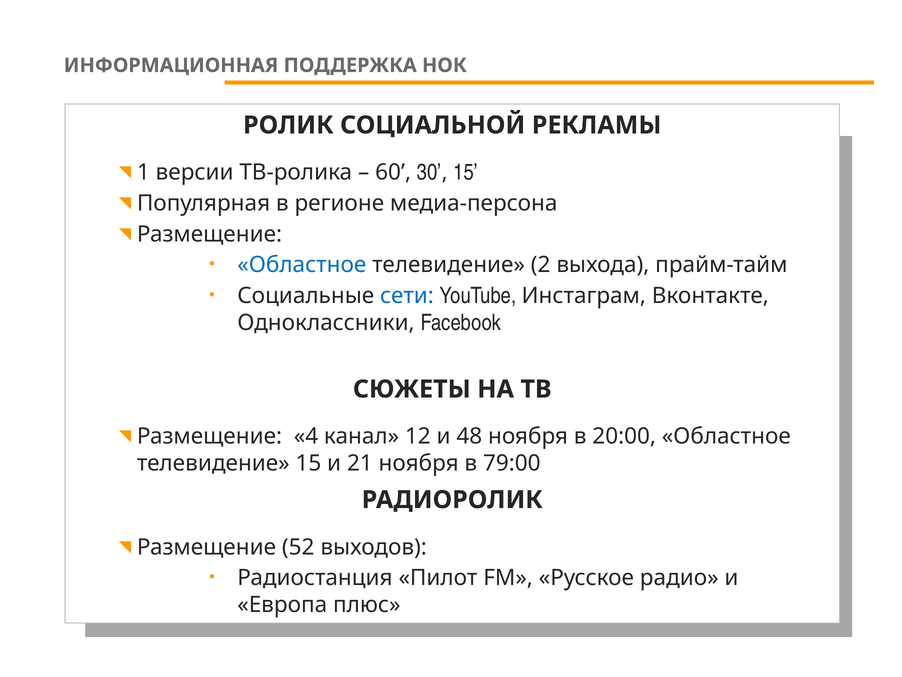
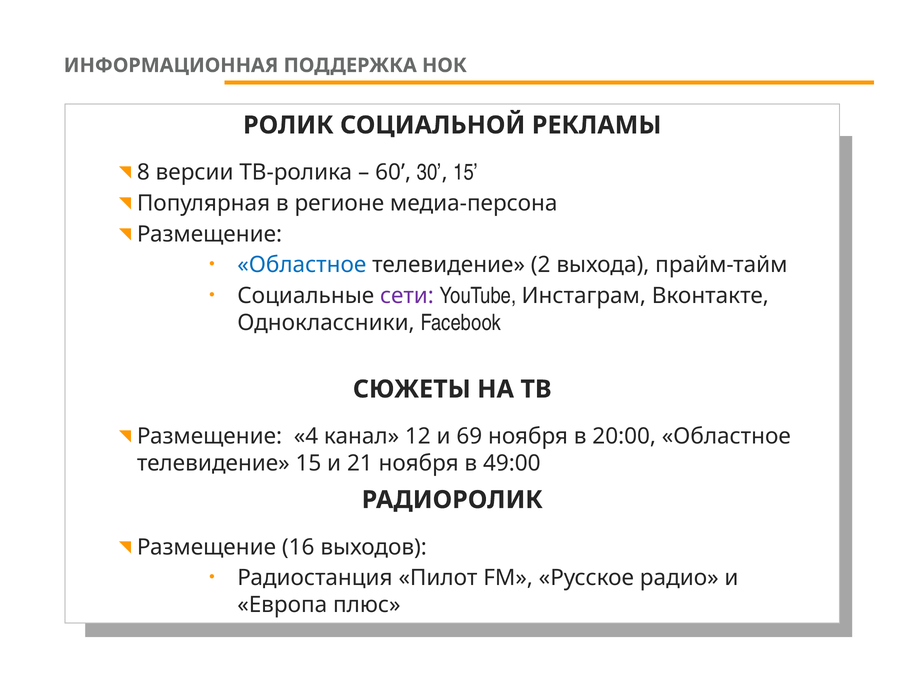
1: 1 -> 8
сети colour: blue -> purple
48: 48 -> 69
79:00: 79:00 -> 49:00
52: 52 -> 16
